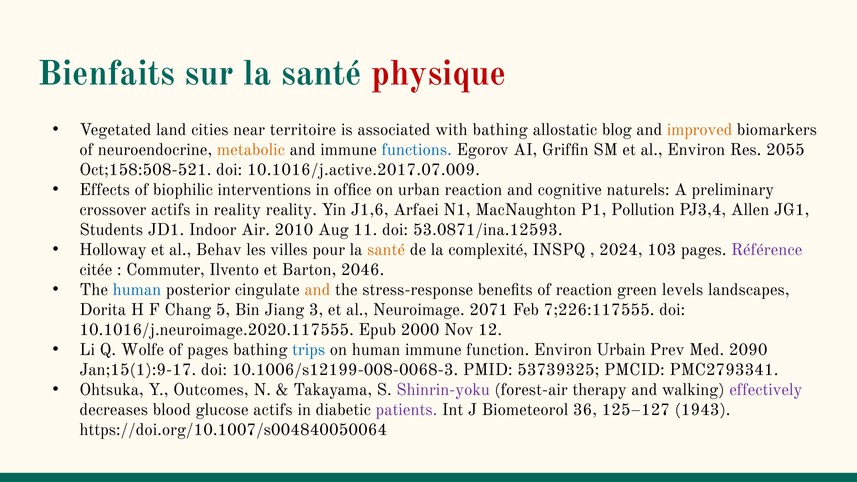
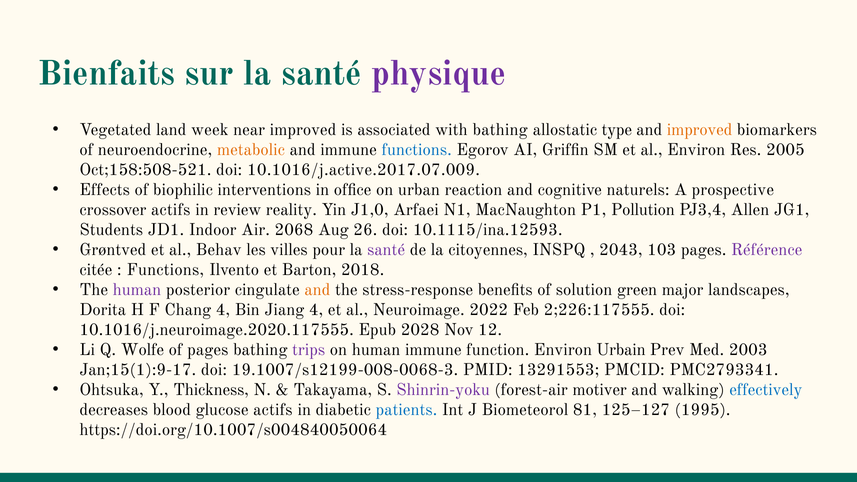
physique colour: red -> purple
cities: cities -> week
near territoire: territoire -> improved
blog: blog -> type
2055: 2055 -> 2005
preliminary: preliminary -> prospective
in reality: reality -> review
J1,6: J1,6 -> J1,0
2010: 2010 -> 2068
11: 11 -> 26
53.0871/ina.12593: 53.0871/ina.12593 -> 10.1115/ina.12593
Holloway: Holloway -> Grøntved
santé at (386, 250) colour: orange -> purple
complexité: complexité -> citoyennes
2024: 2024 -> 2043
Commuter at (166, 270): Commuter -> Functions
2046: 2046 -> 2018
human at (137, 290) colour: blue -> purple
of reaction: reaction -> solution
levels: levels -> major
Chang 5: 5 -> 4
Jiang 3: 3 -> 4
2071: 2071 -> 2022
7;226:117555: 7;226:117555 -> 2;226:117555
2000: 2000 -> 2028
trips colour: blue -> purple
2090: 2090 -> 2003
10.1006/s12199-008-0068-3: 10.1006/s12199-008-0068-3 -> 19.1007/s12199-008-0068-3
53739325: 53739325 -> 13291553
Outcomes: Outcomes -> Thickness
therapy: therapy -> motiver
effectively colour: purple -> blue
patients colour: purple -> blue
36: 36 -> 81
1943: 1943 -> 1995
